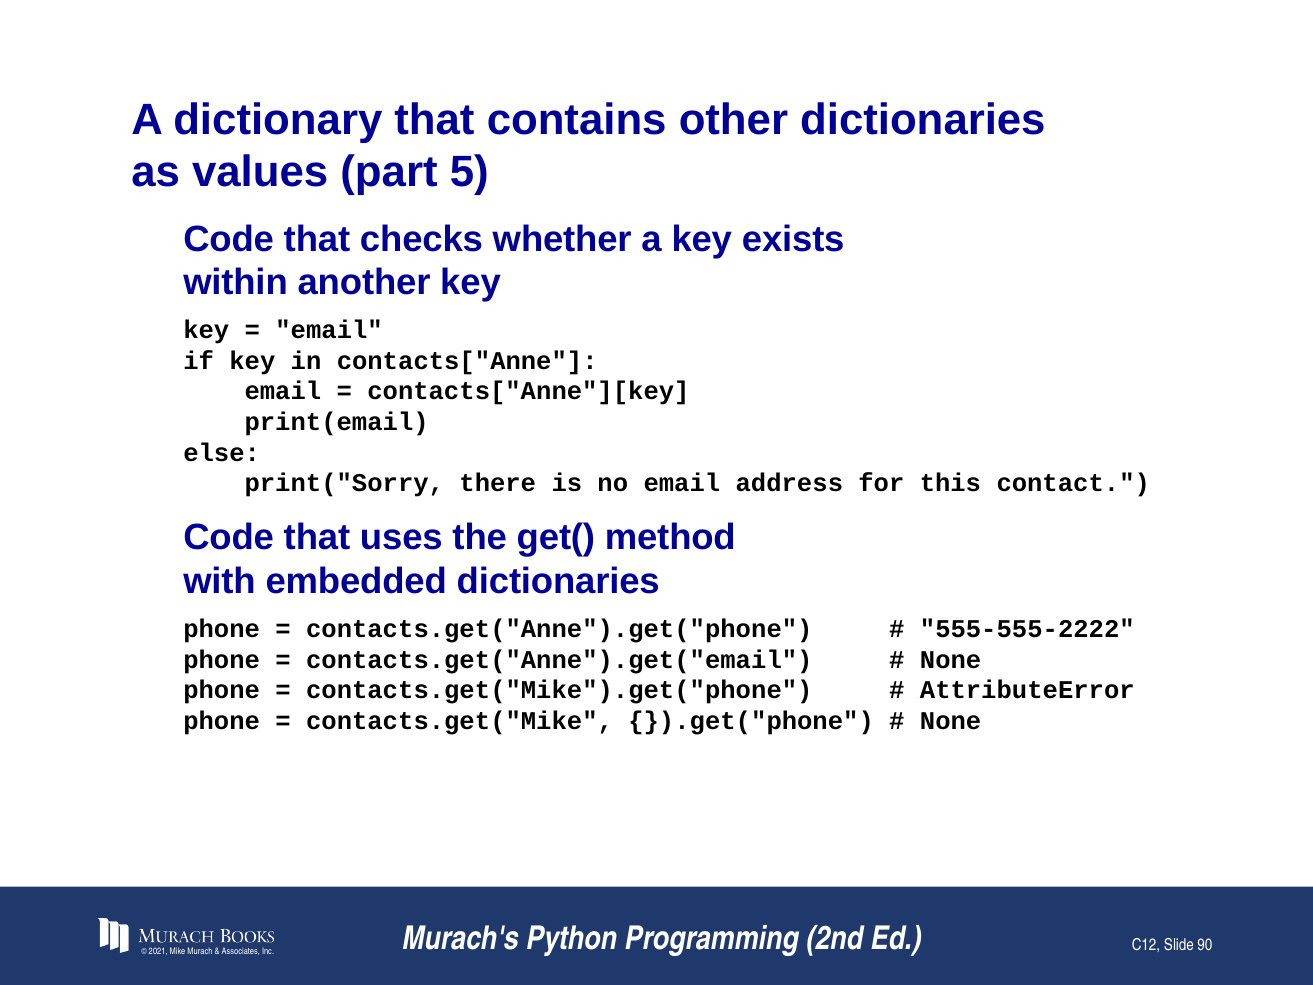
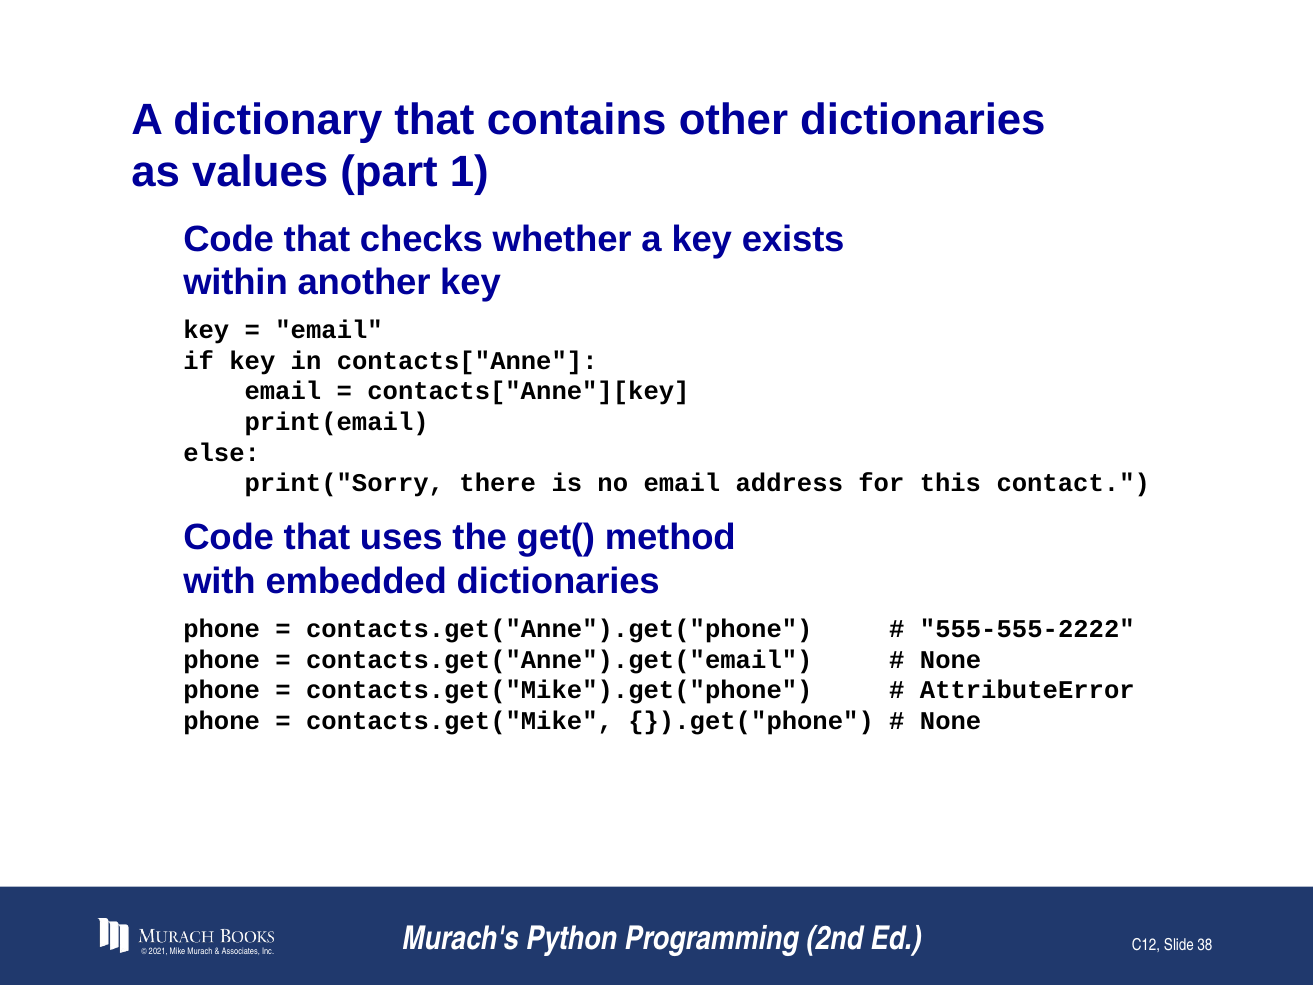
5: 5 -> 1
90: 90 -> 38
